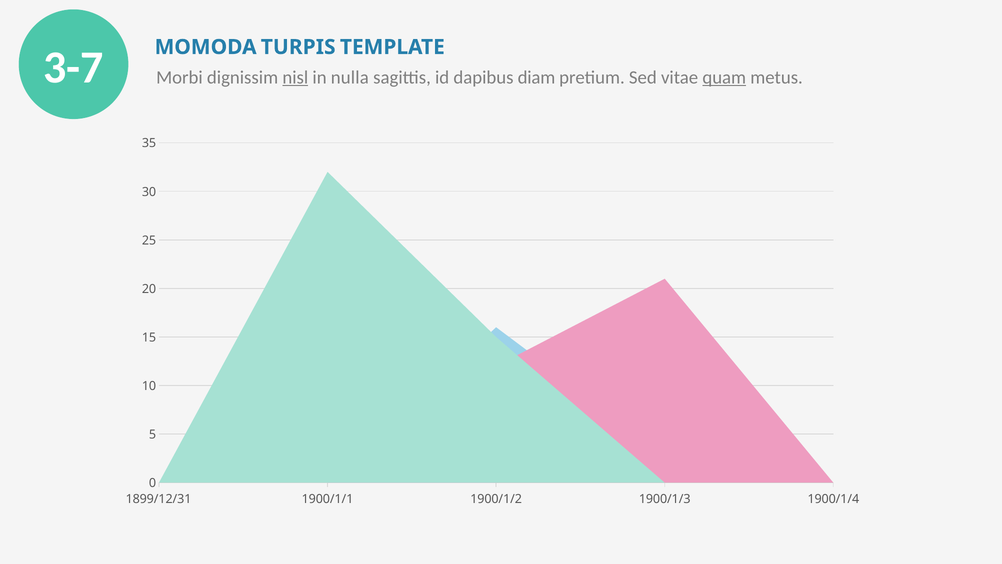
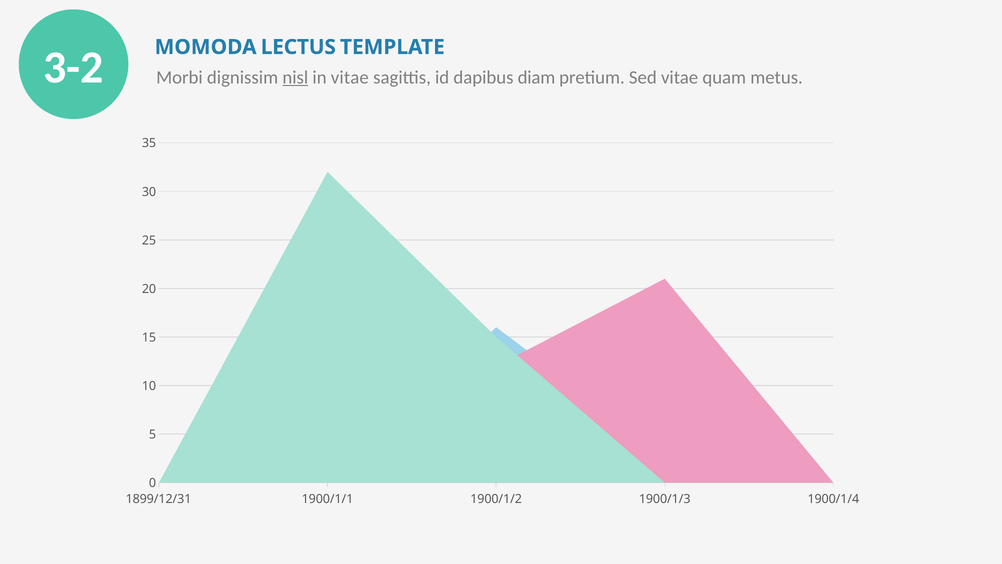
3-7: 3-7 -> 3-2
TURPIS: TURPIS -> LECTUS
in nulla: nulla -> vitae
quam underline: present -> none
